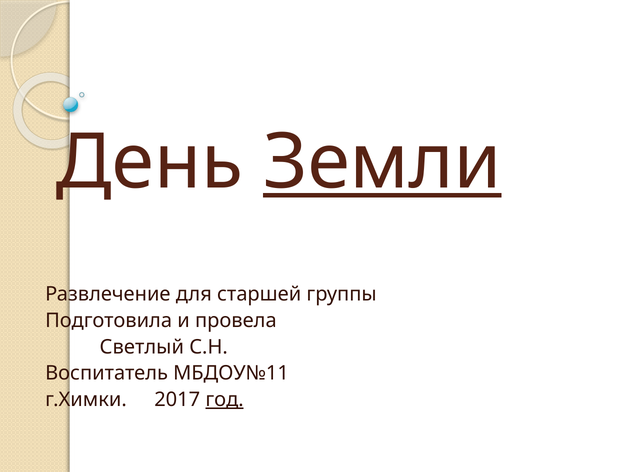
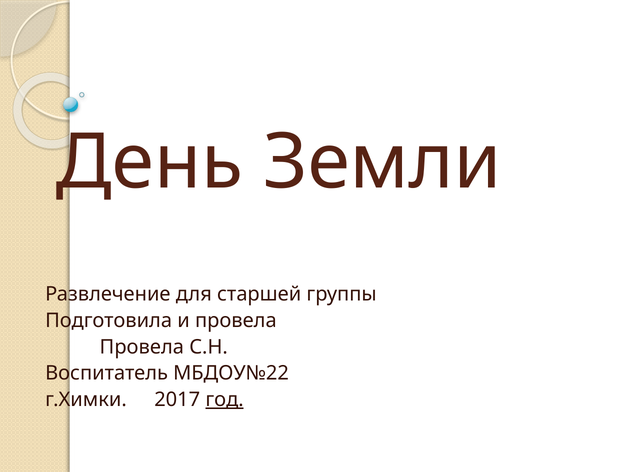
Земли underline: present -> none
Светлый at (142, 347): Светлый -> Провела
МБДОУ№11: МБДОУ№11 -> МБДОУ№22
